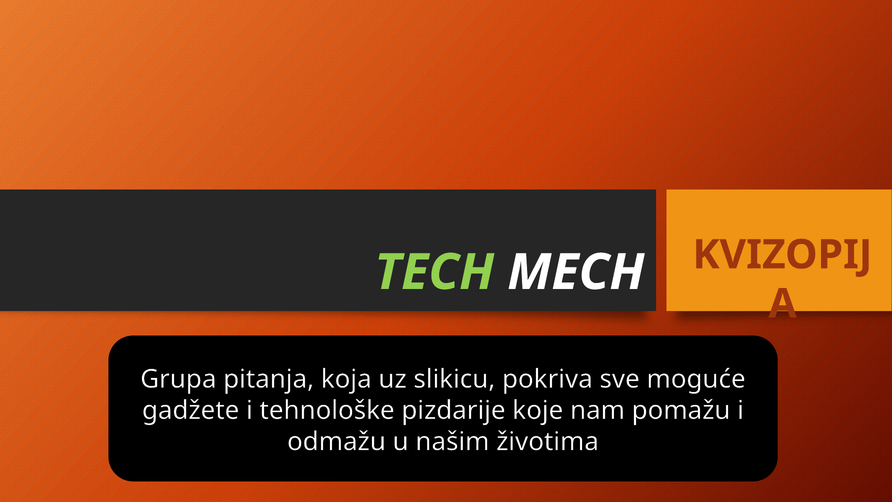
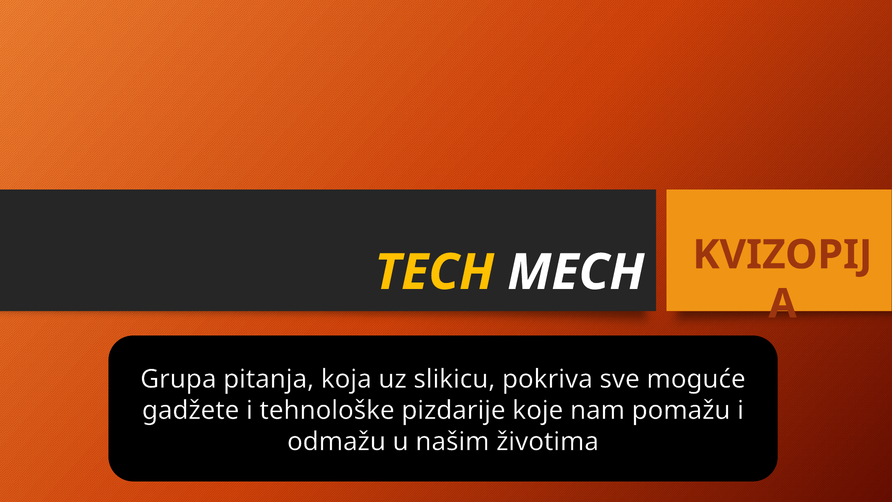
TECH colour: light green -> yellow
